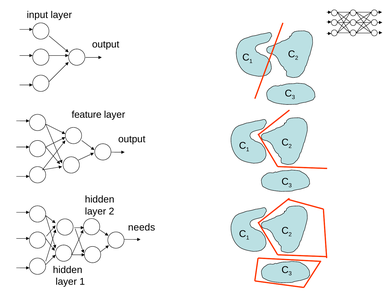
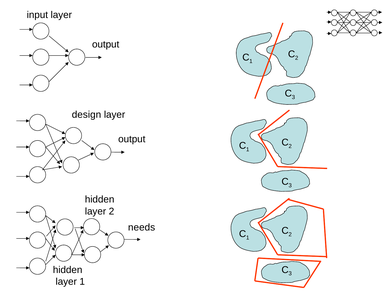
feature: feature -> design
